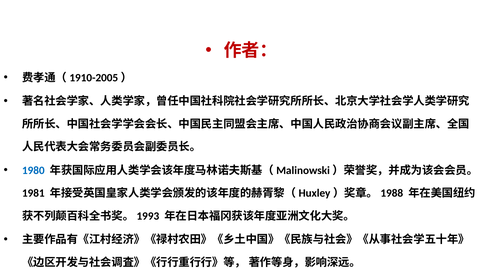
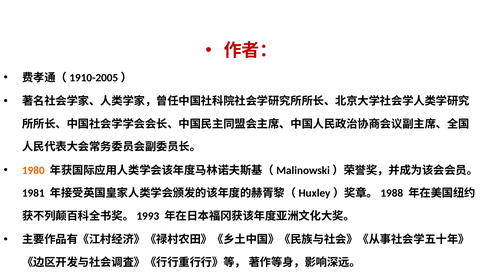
1980 colour: blue -> orange
